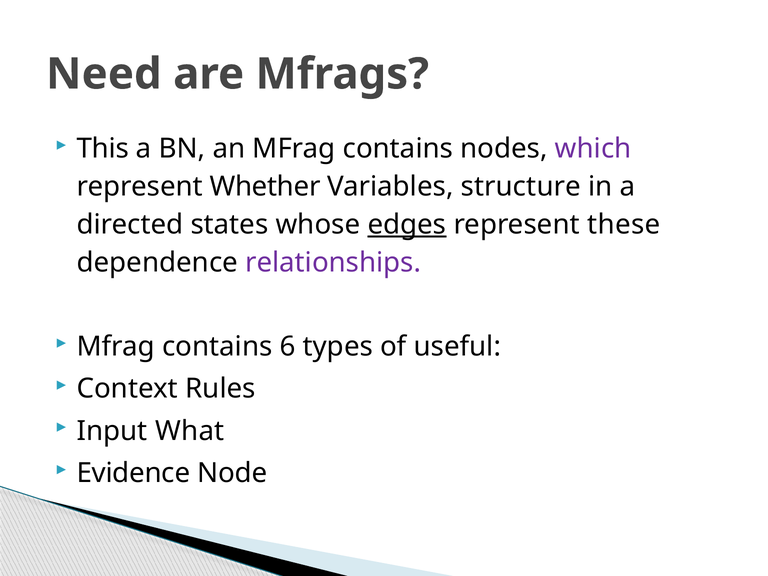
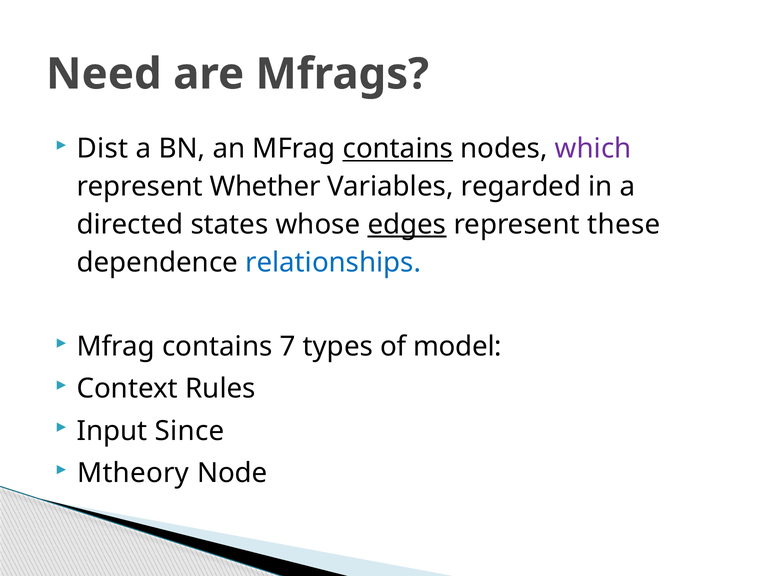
This: This -> Dist
contains at (398, 149) underline: none -> present
structure: structure -> regarded
relationships colour: purple -> blue
6: 6 -> 7
useful: useful -> model
What: What -> Since
Evidence: Evidence -> Mtheory
